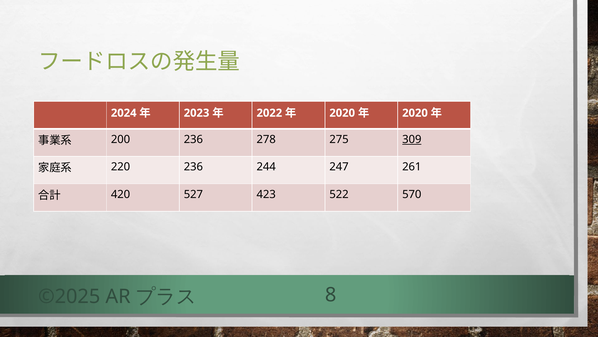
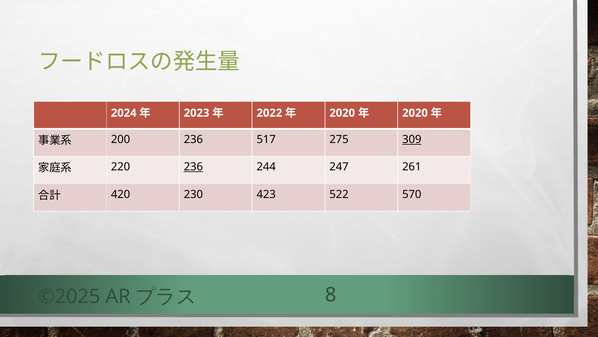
278: 278 -> 517
236 at (193, 167) underline: none -> present
527: 527 -> 230
